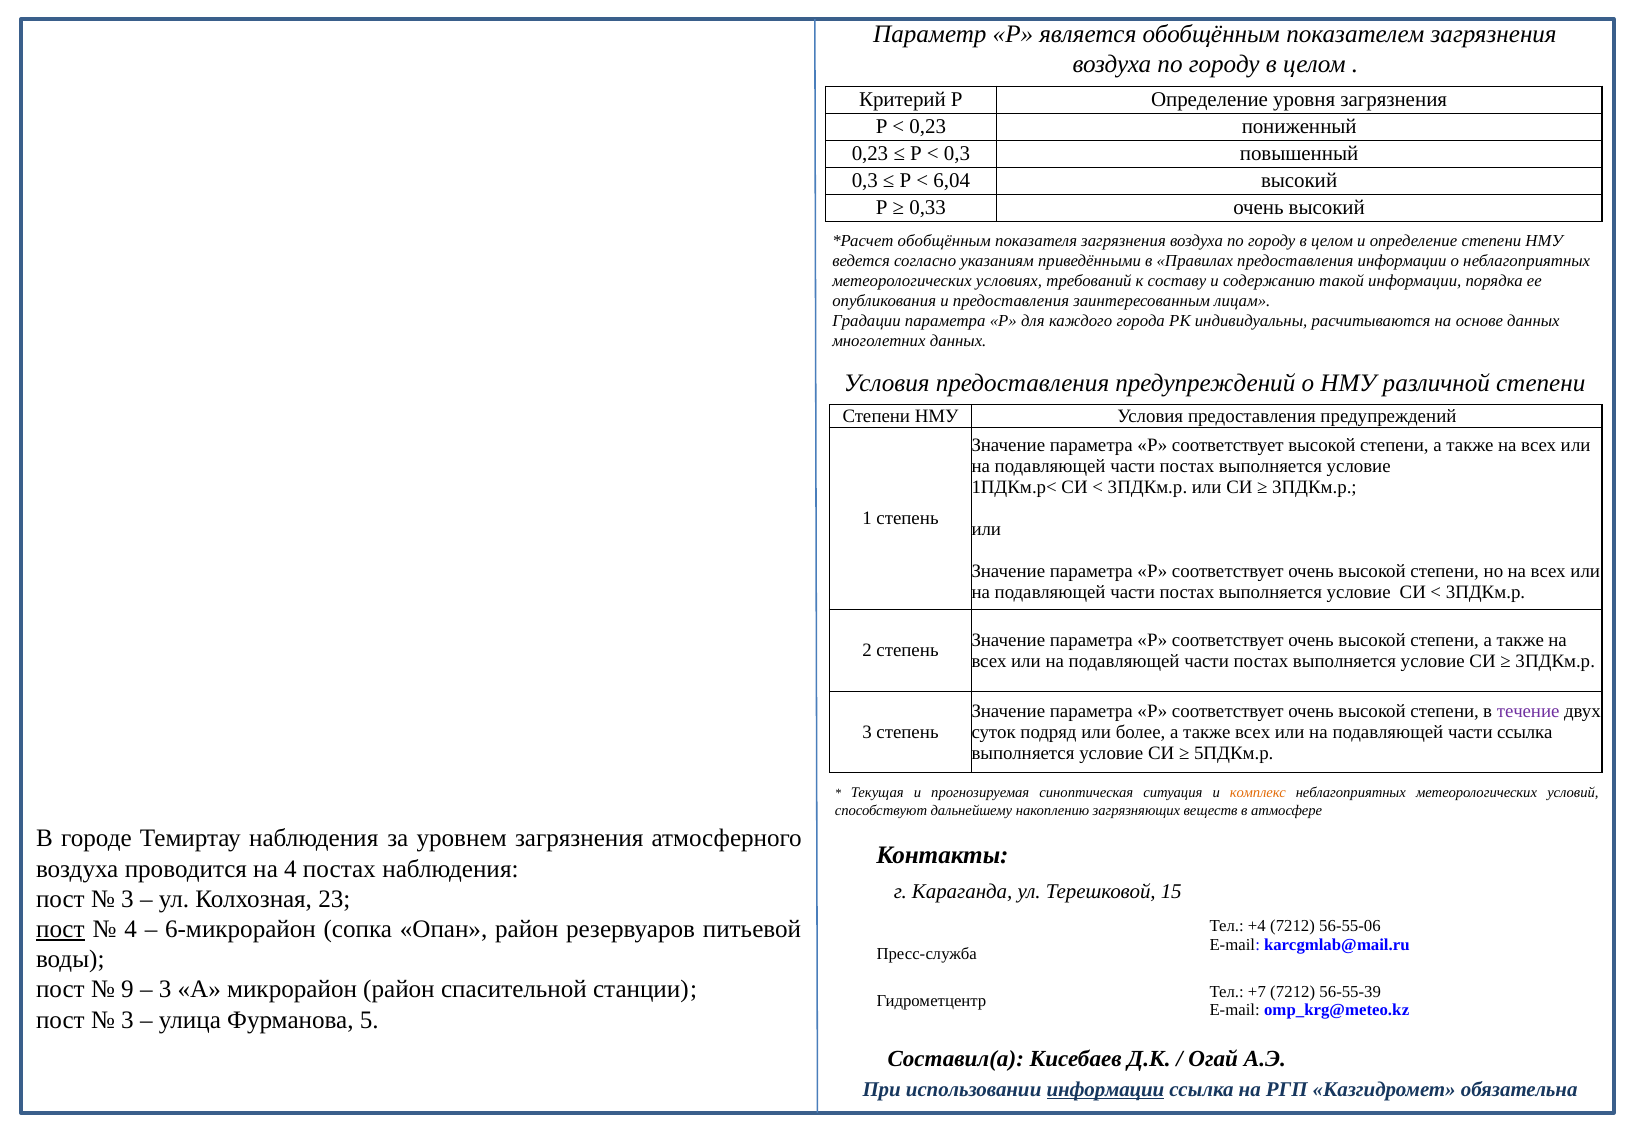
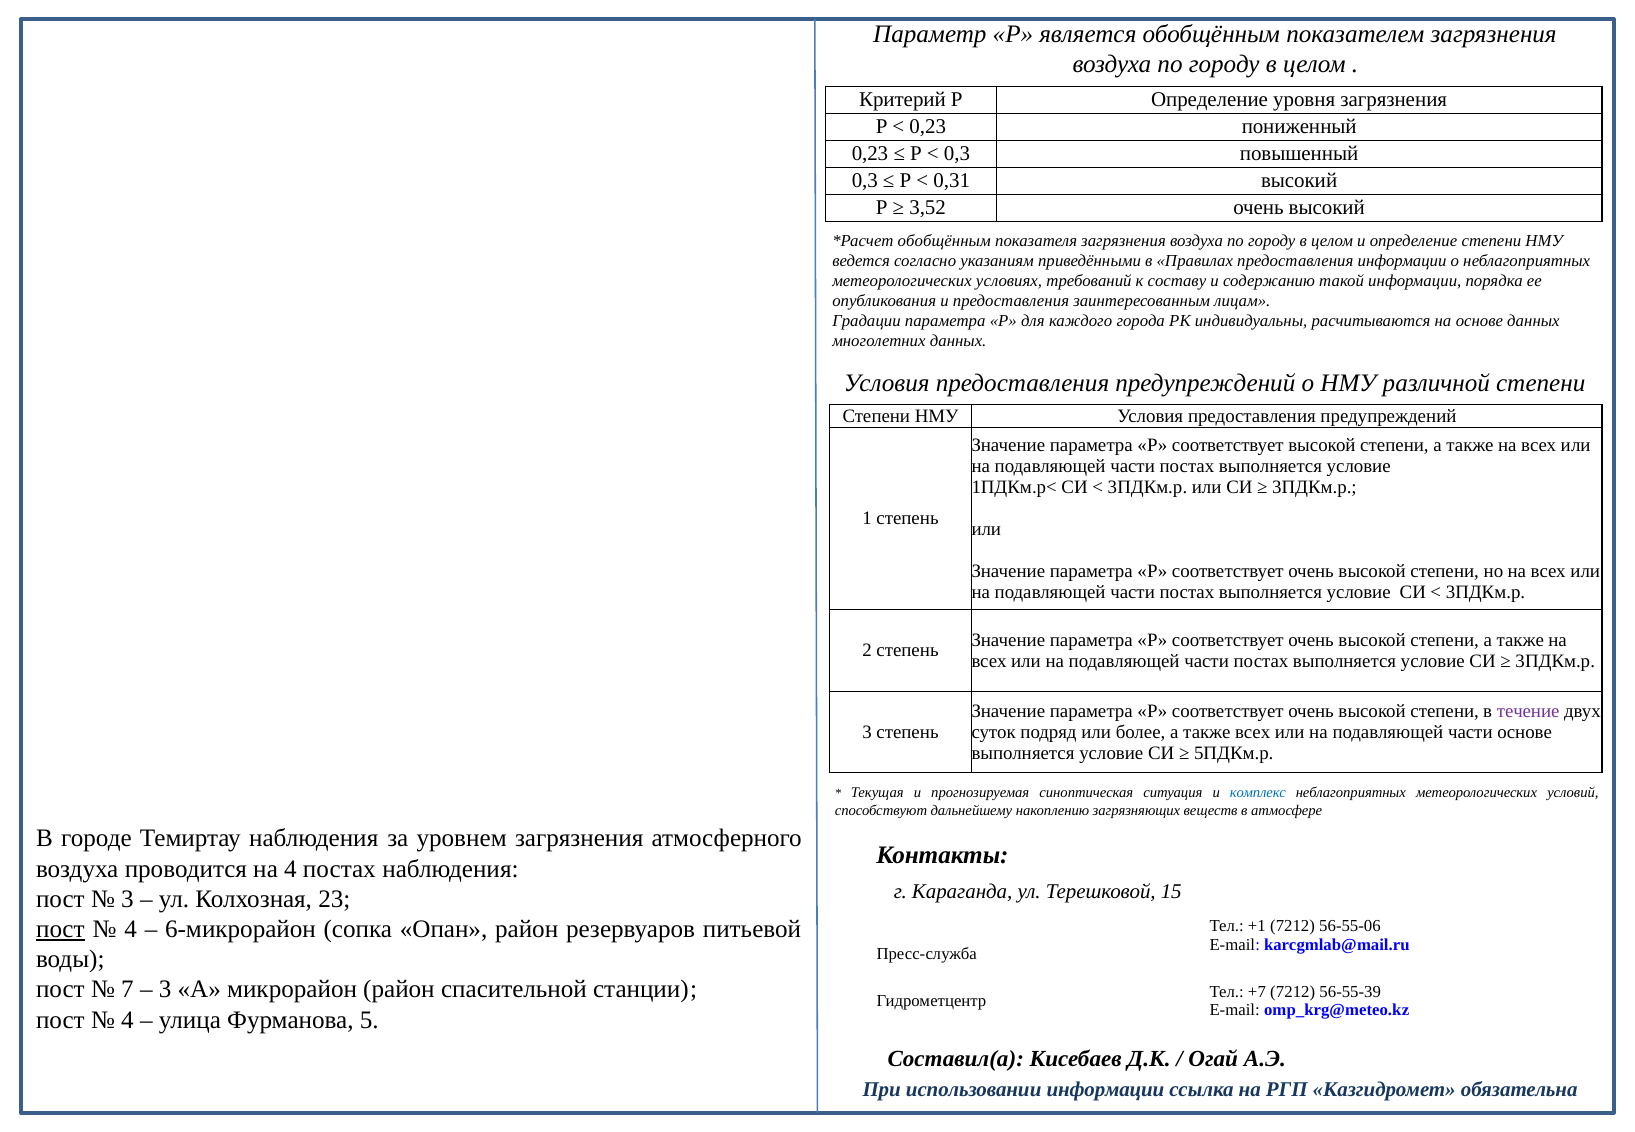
6,04: 6,04 -> 0,31
0,33: 0,33 -> 3,52
части ссылка: ссылка -> основе
комплекс colour: orange -> blue
+4: +4 -> +1
9: 9 -> 7
3 at (127, 1020): 3 -> 4
информации at (1105, 1090) underline: present -> none
